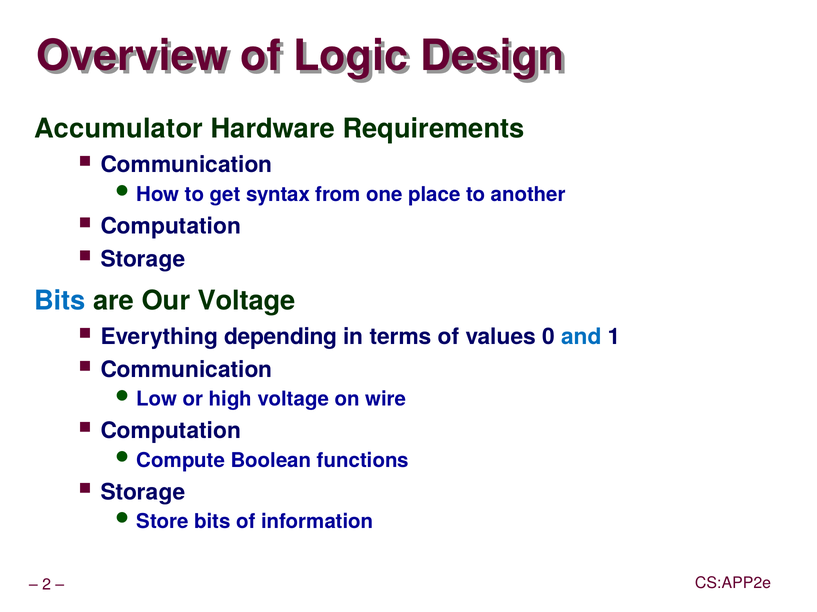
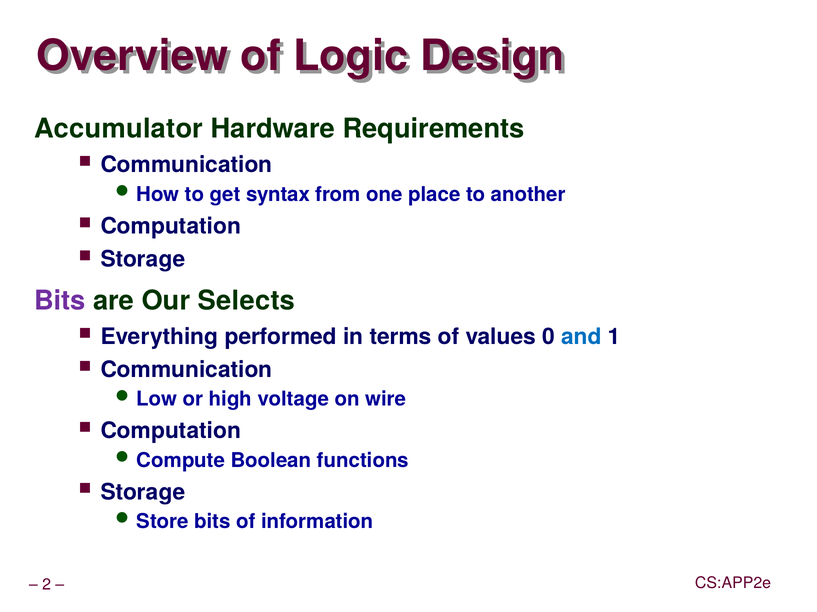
Bits at (60, 301) colour: blue -> purple
Our Voltage: Voltage -> Selects
depending: depending -> performed
